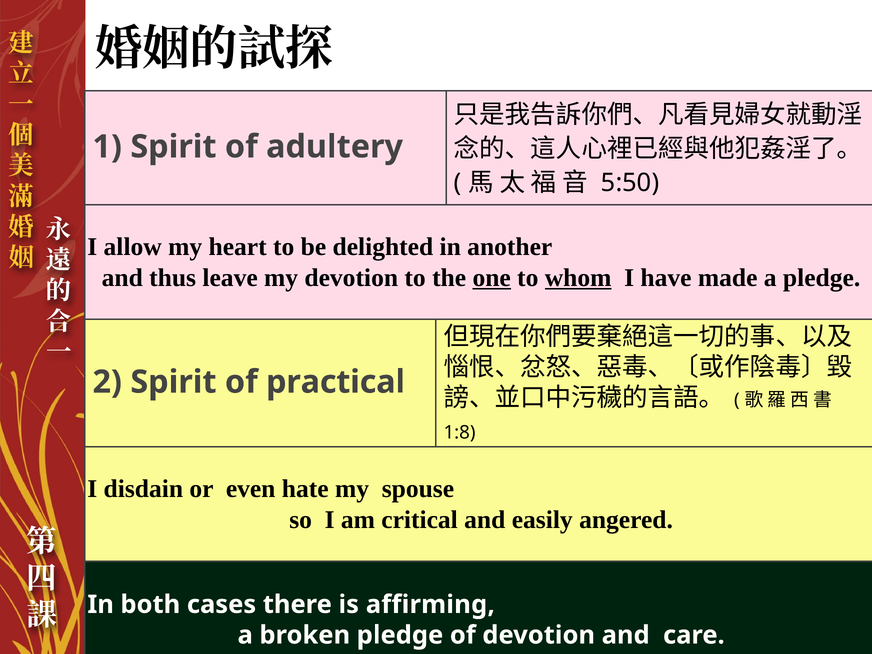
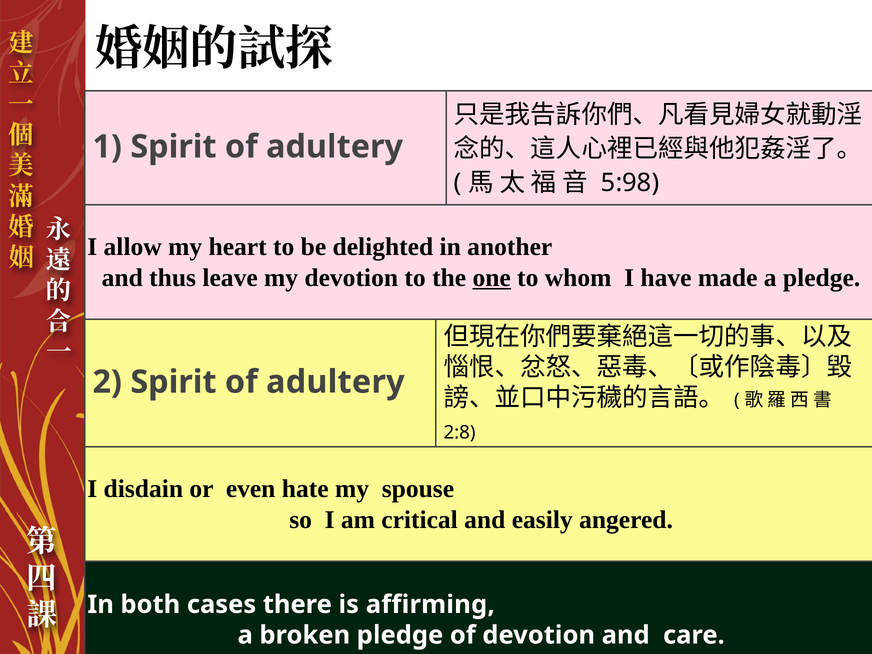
5:50: 5:50 -> 5:98
whom underline: present -> none
2 Spirit of practical: practical -> adultery
1:8: 1:8 -> 2:8
